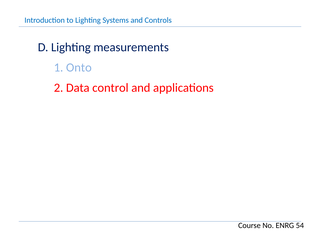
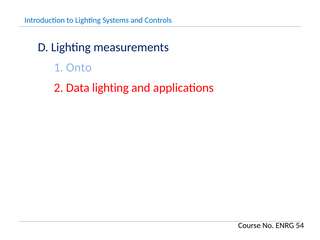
Data control: control -> lighting
